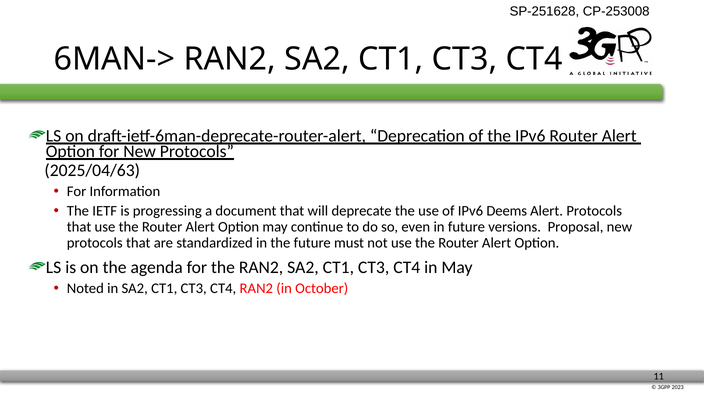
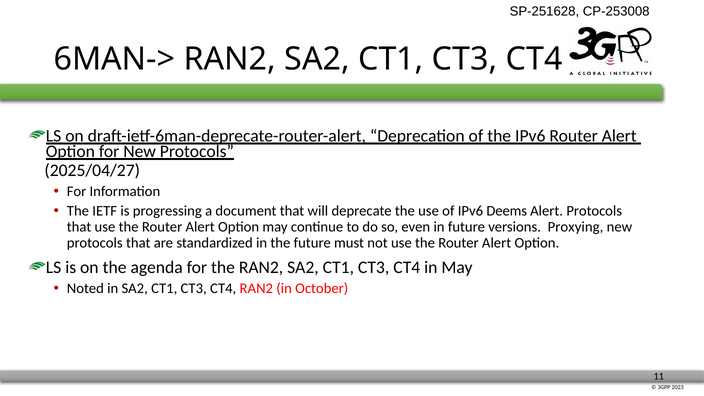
2025/04/63: 2025/04/63 -> 2025/04/27
Proposal: Proposal -> Proxying
